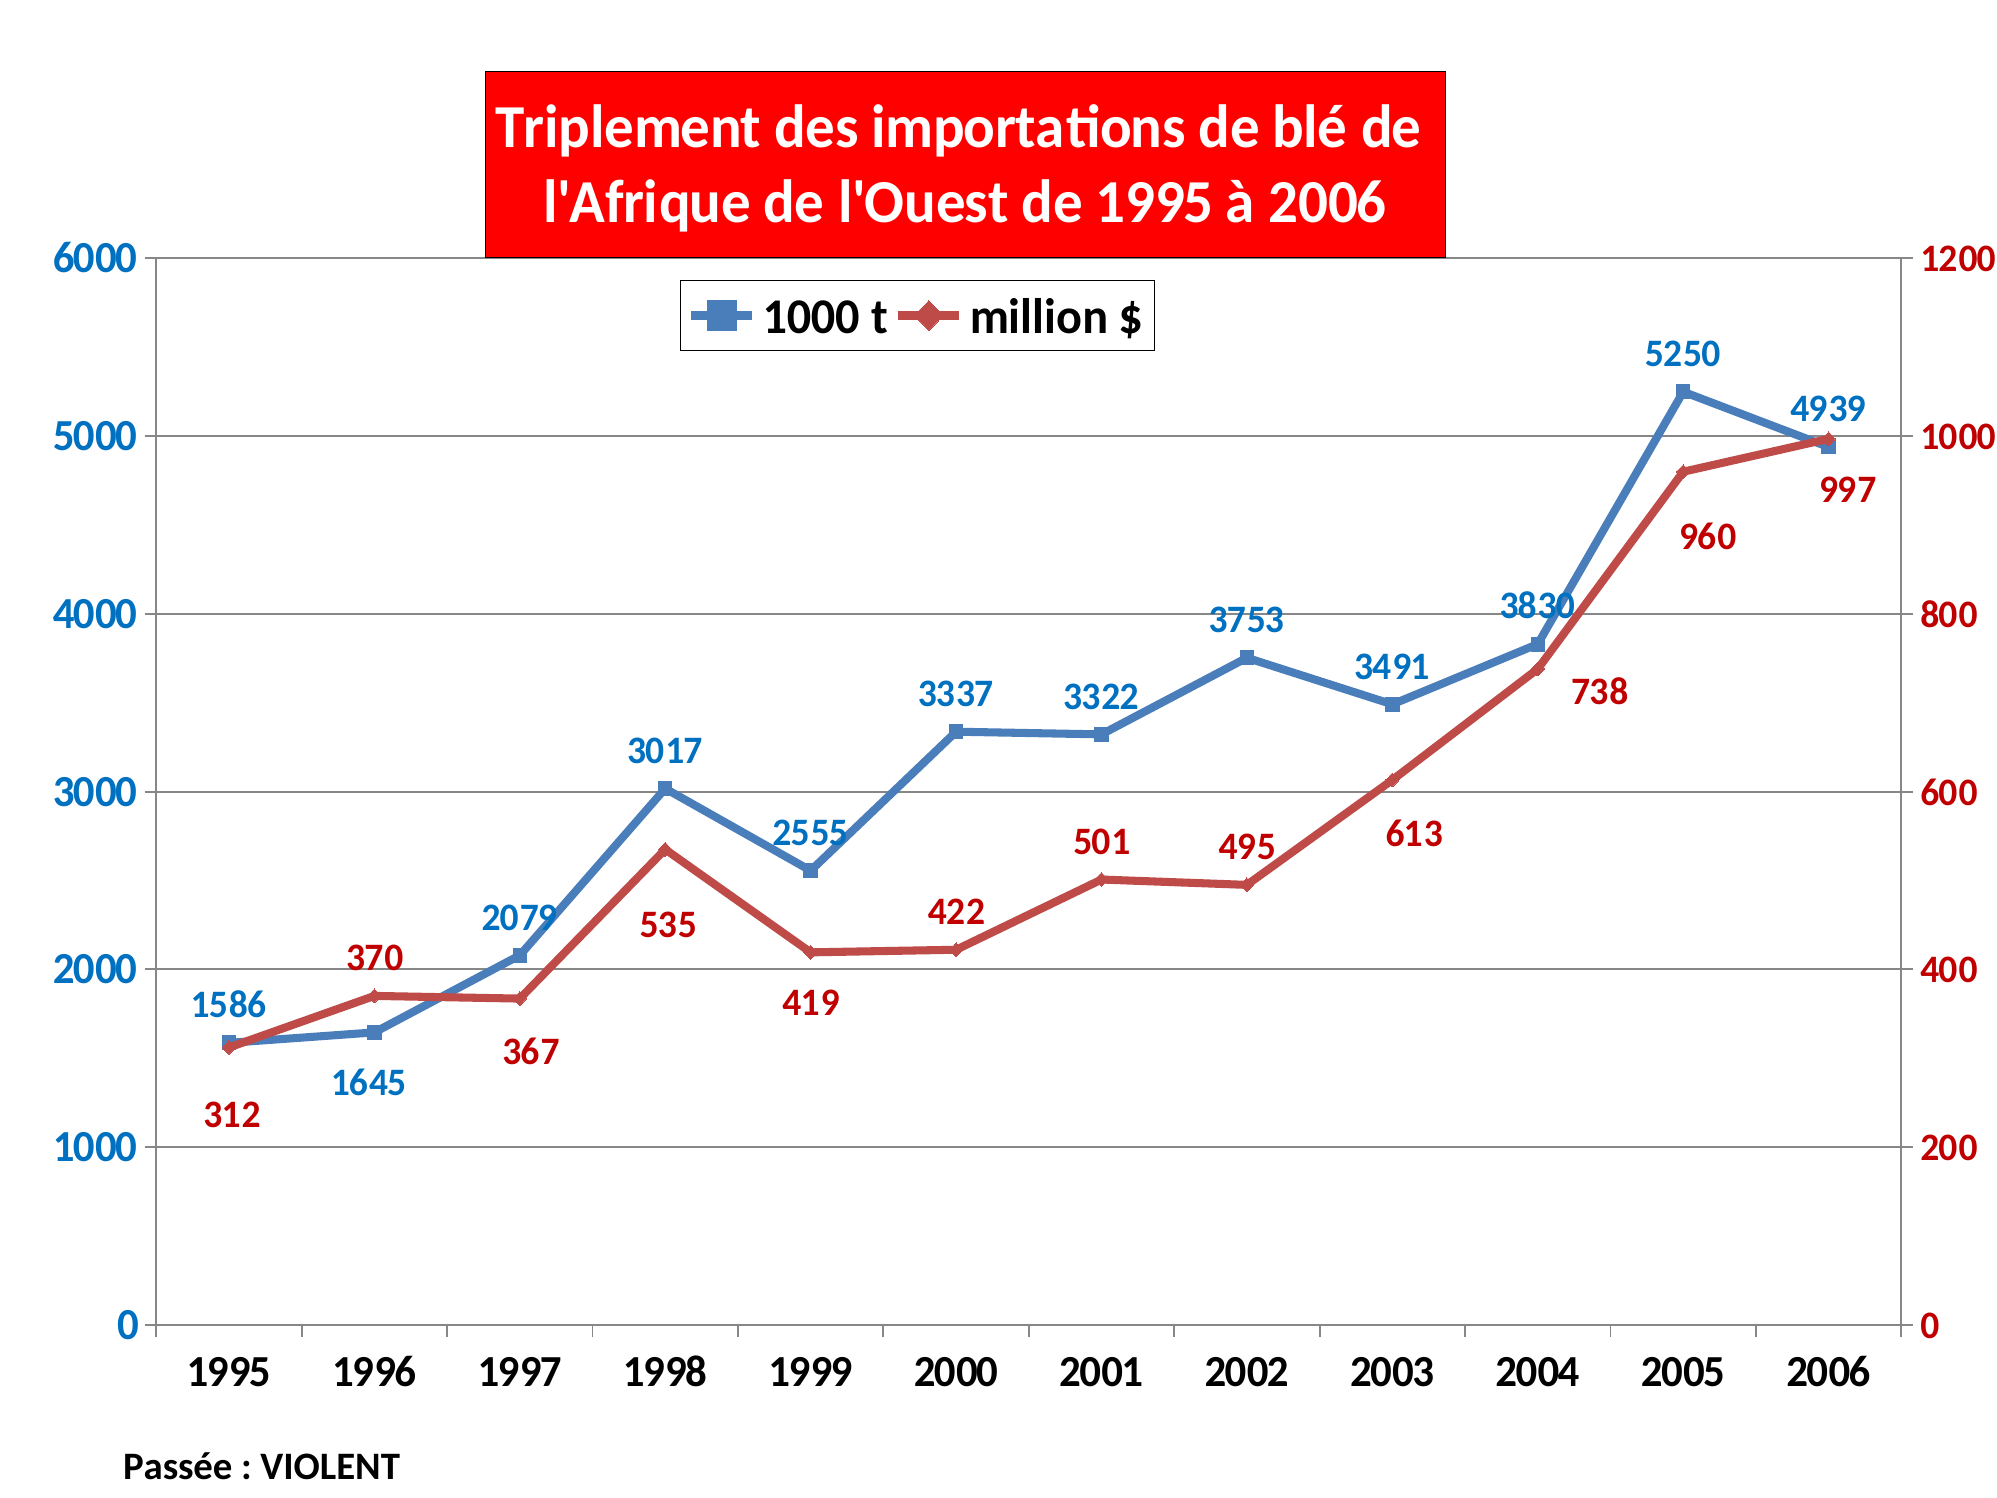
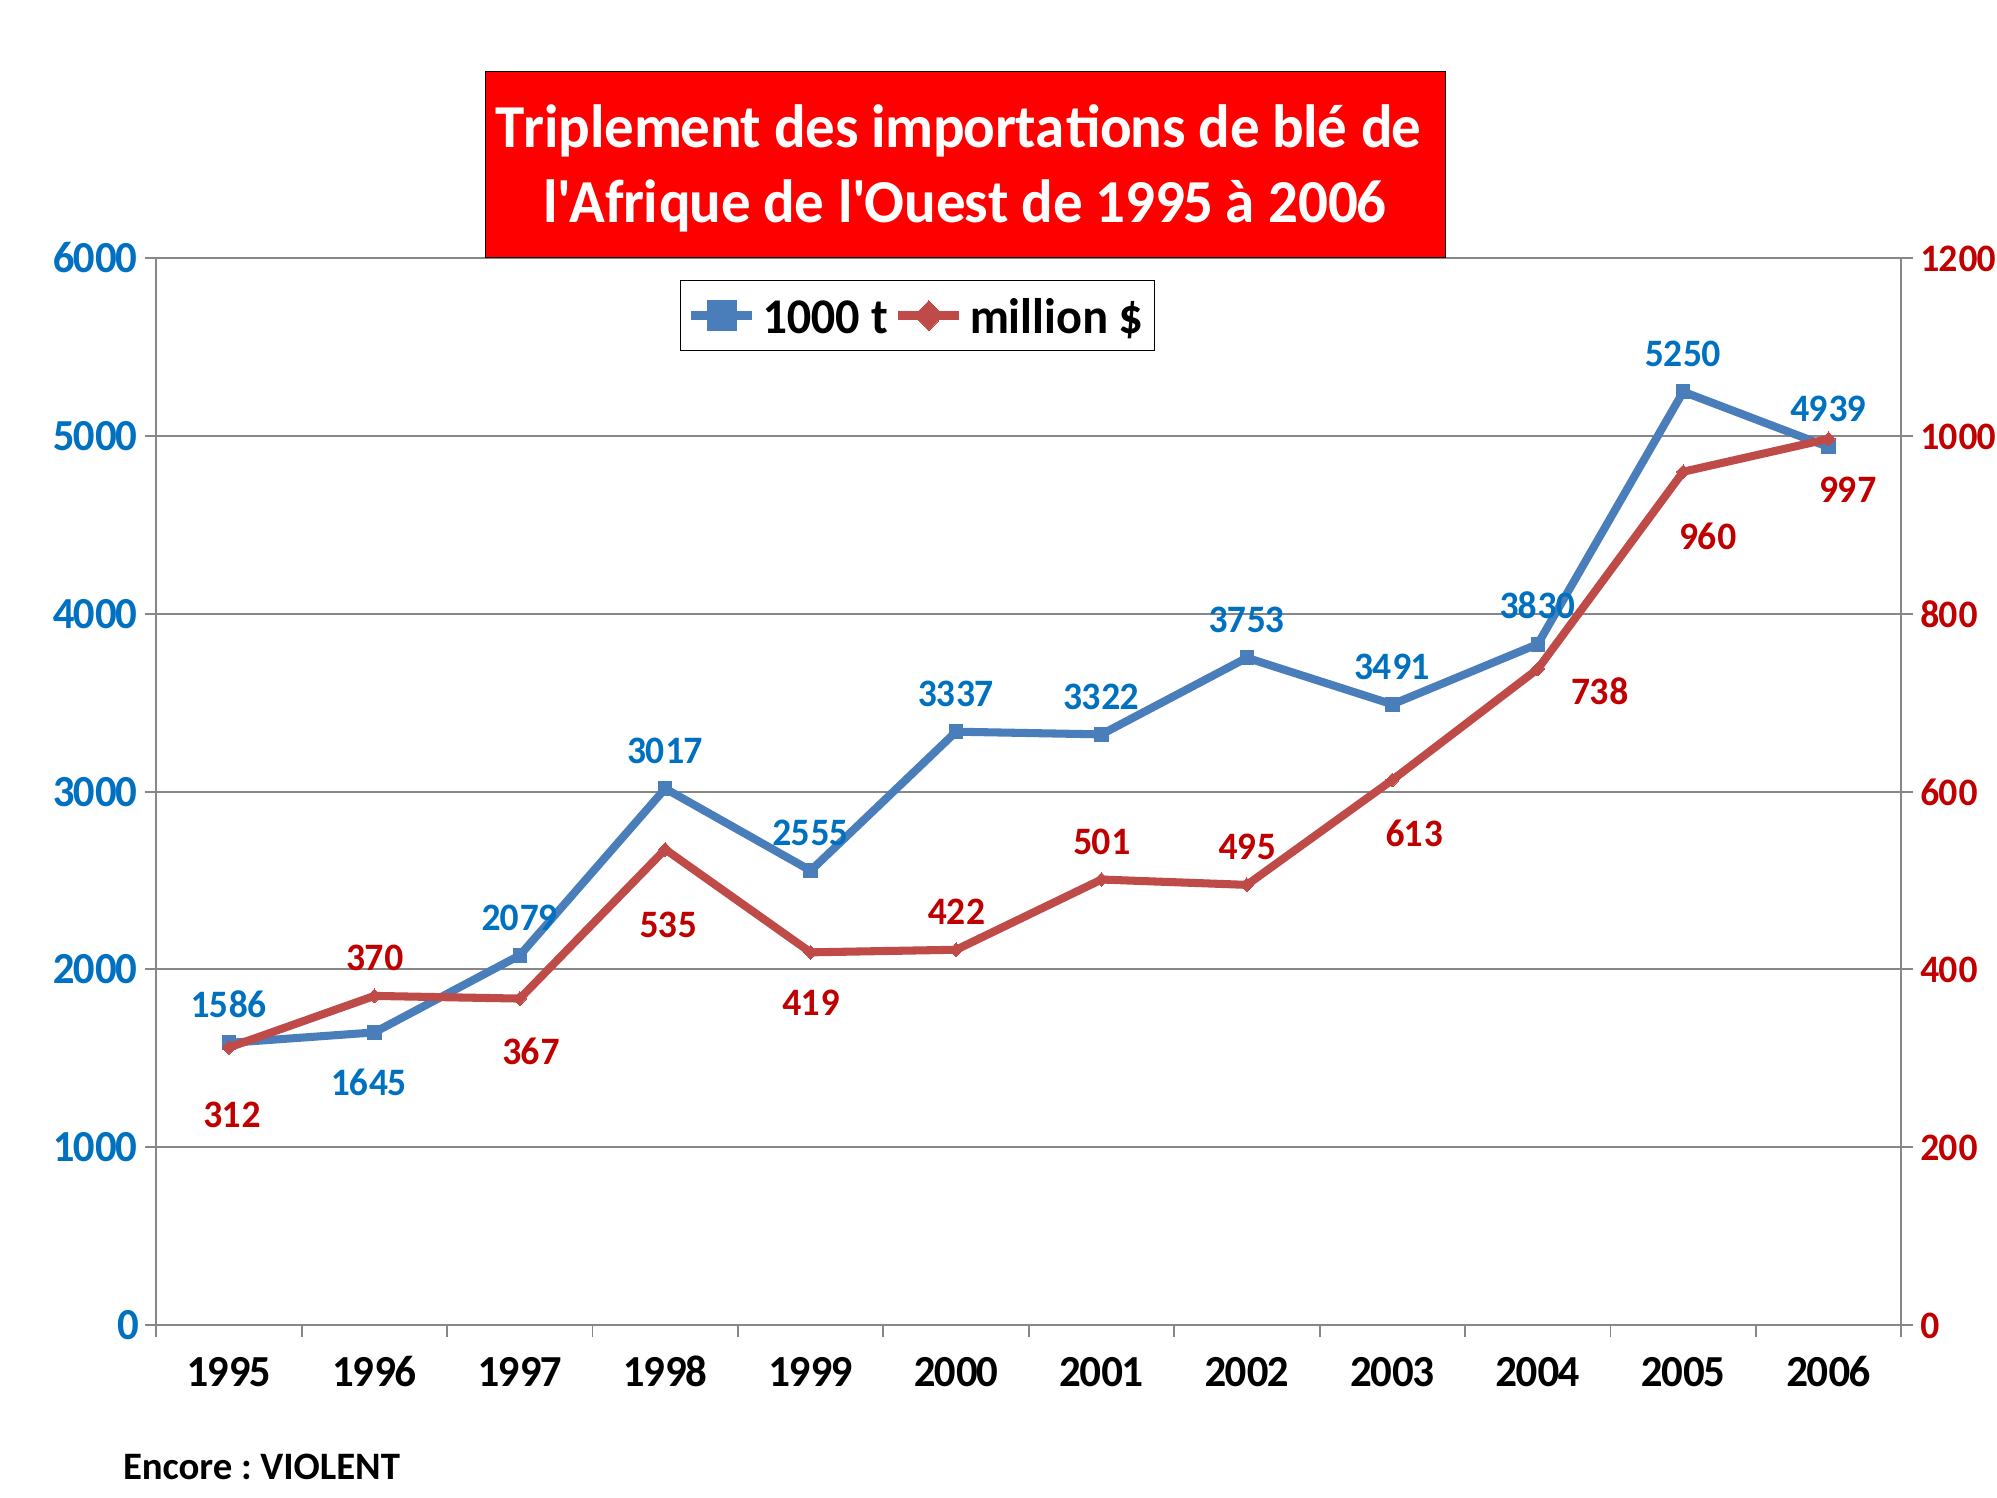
Passée: Passée -> Encore
